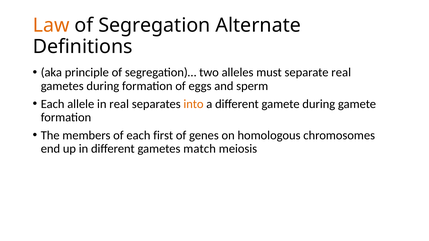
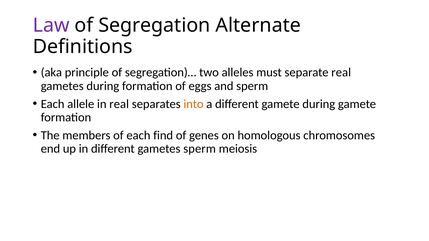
Law colour: orange -> purple
first: first -> find
gametes match: match -> sperm
